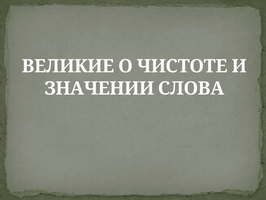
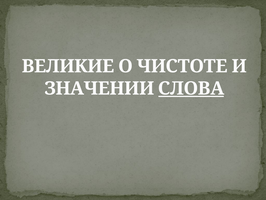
СЛОВА underline: none -> present
